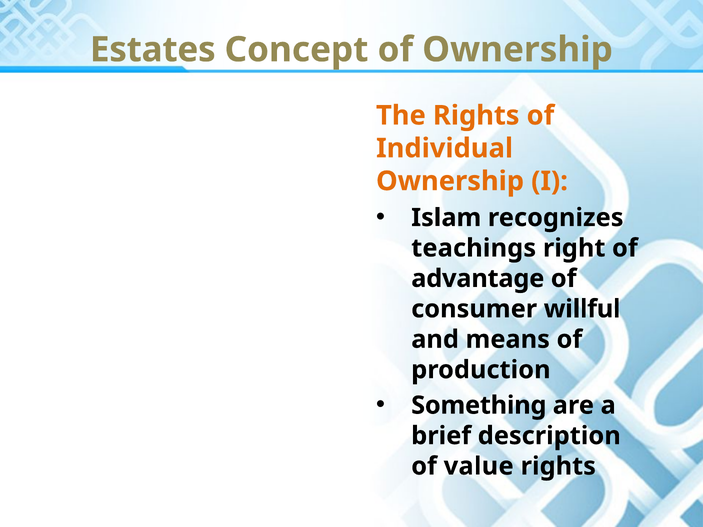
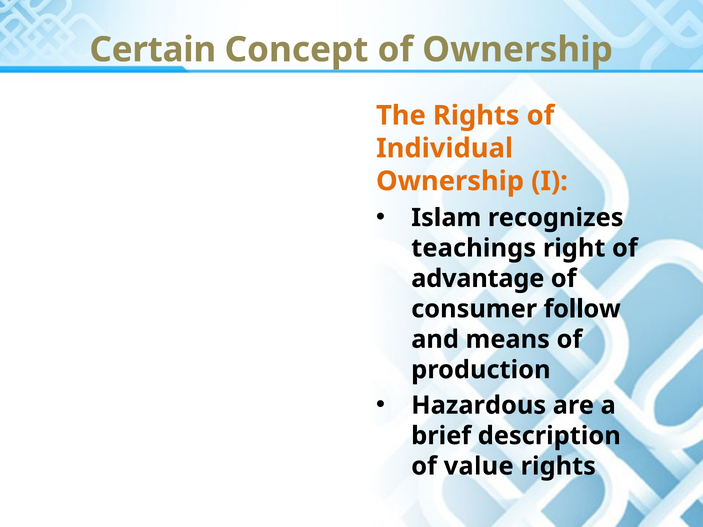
Estates: Estates -> Certain
willful: willful -> follow
Something: Something -> Hazardous
